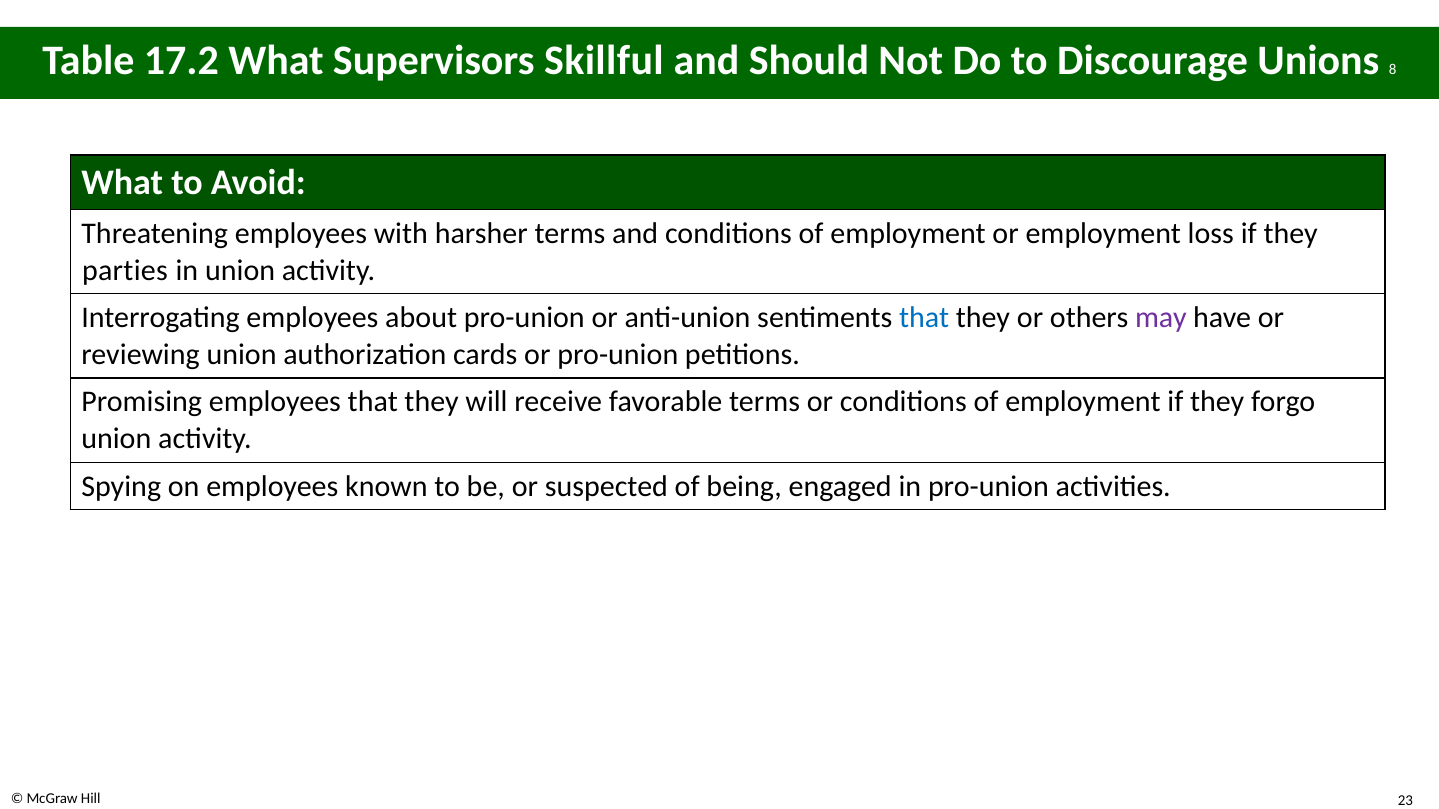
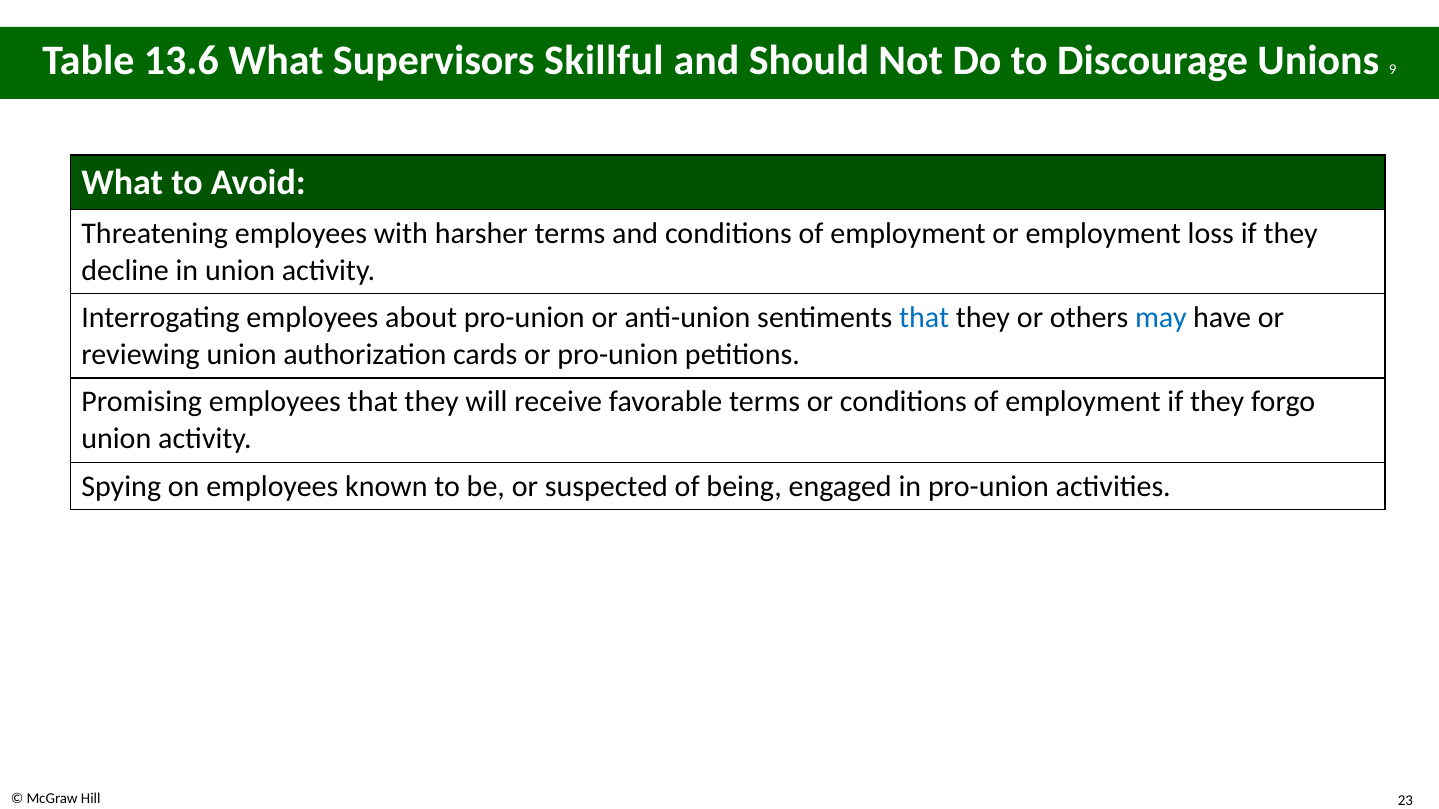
17.2: 17.2 -> 13.6
8: 8 -> 9
parties: parties -> decline
may colour: purple -> blue
